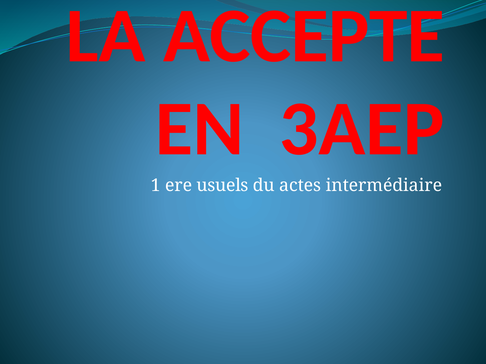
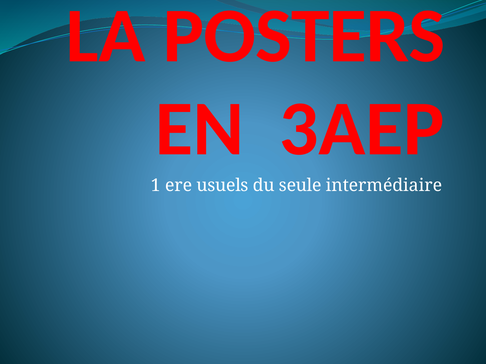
ACCEPTE: ACCEPTE -> POSTERS
actes: actes -> seule
